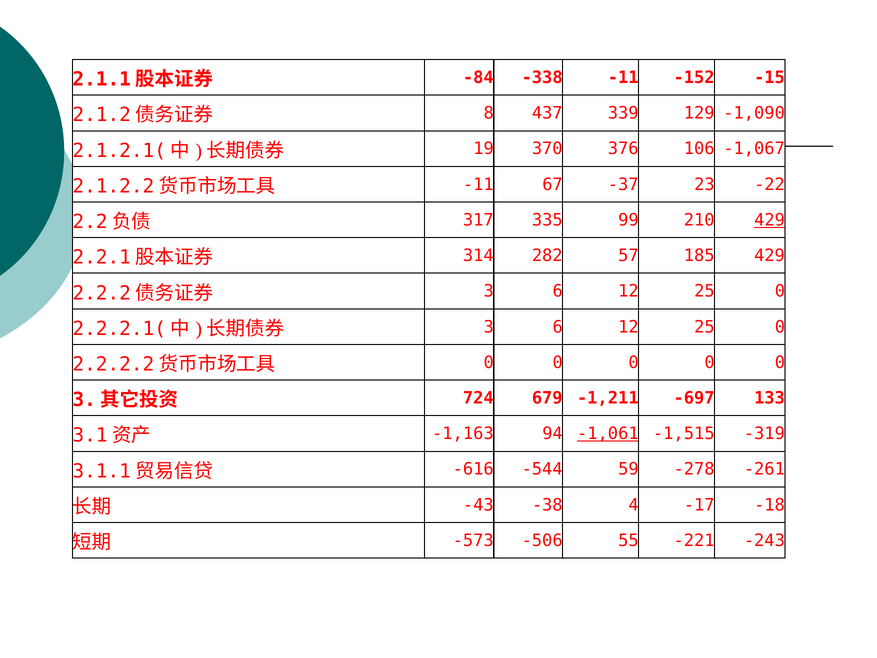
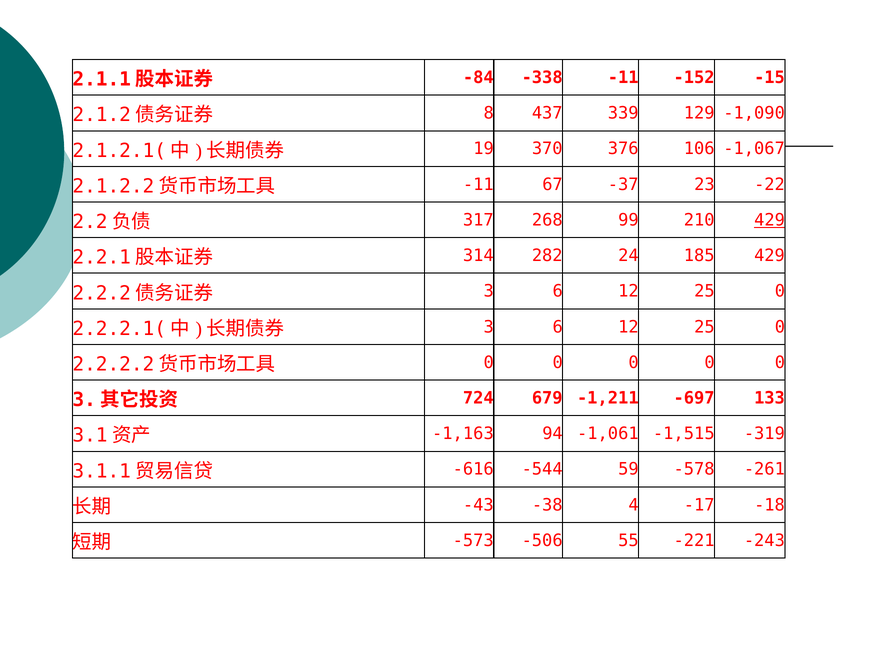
335: 335 -> 268
57: 57 -> 24
-1,061 underline: present -> none
-278: -278 -> -578
